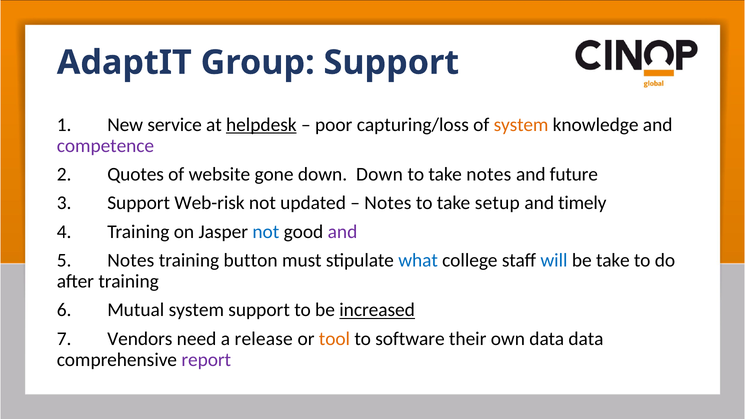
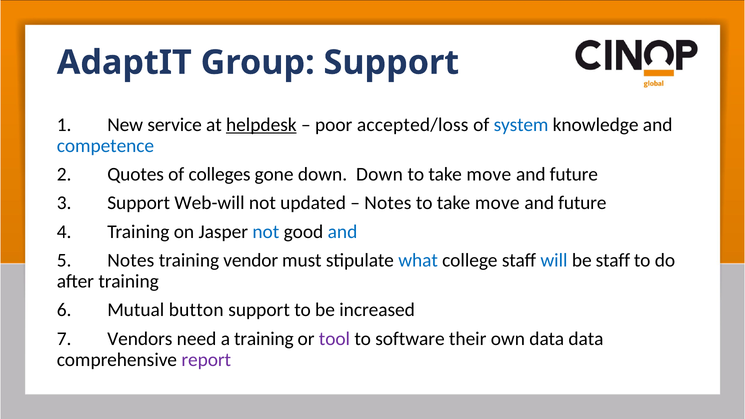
capturing/loss: capturing/loss -> accepted/loss
system at (521, 125) colour: orange -> blue
competence colour: purple -> blue
website: website -> colleges
notes at (489, 174): notes -> move
Web-risk: Web-risk -> Web-will
setup at (497, 203): setup -> move
timely at (582, 203): timely -> future
and at (342, 232) colour: purple -> blue
button: button -> vendor
be take: take -> staff
Mutual system: system -> button
increased underline: present -> none
a release: release -> training
tool colour: orange -> purple
